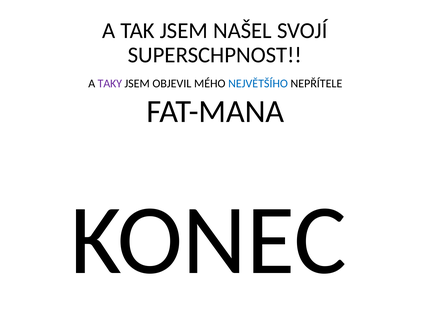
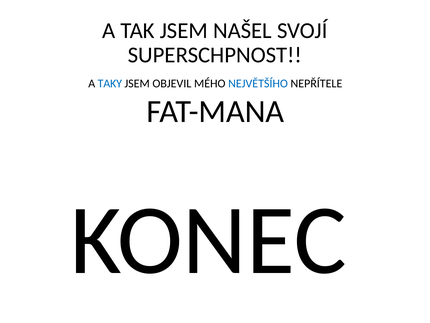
TAKY colour: purple -> blue
